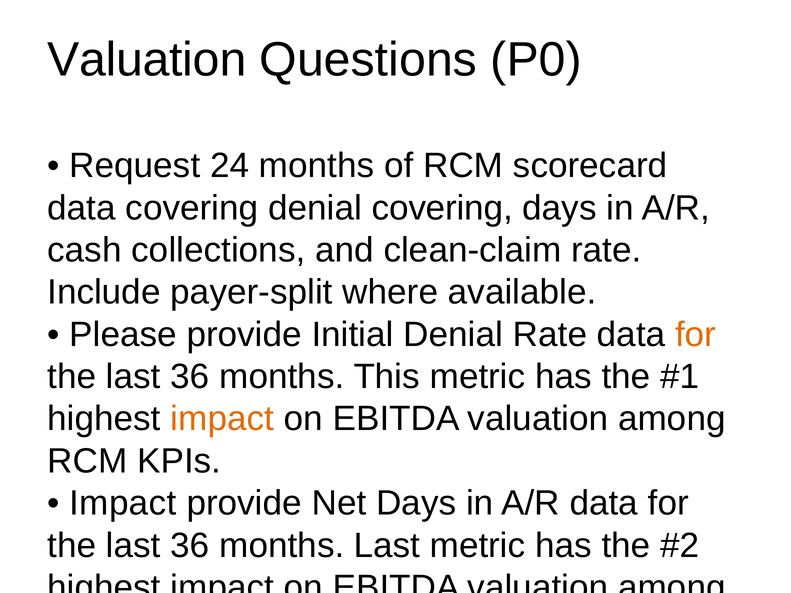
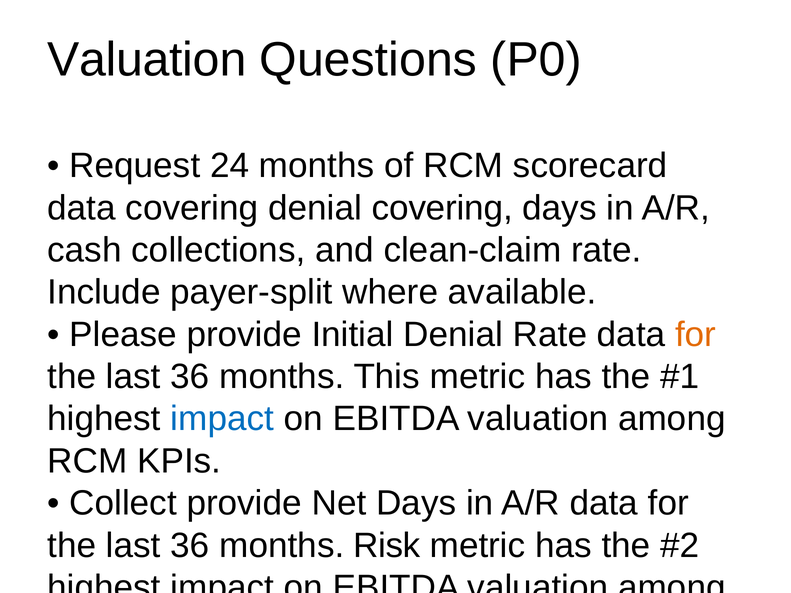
impact at (222, 419) colour: orange -> blue
Impact at (123, 503): Impact -> Collect
months Last: Last -> Risk
